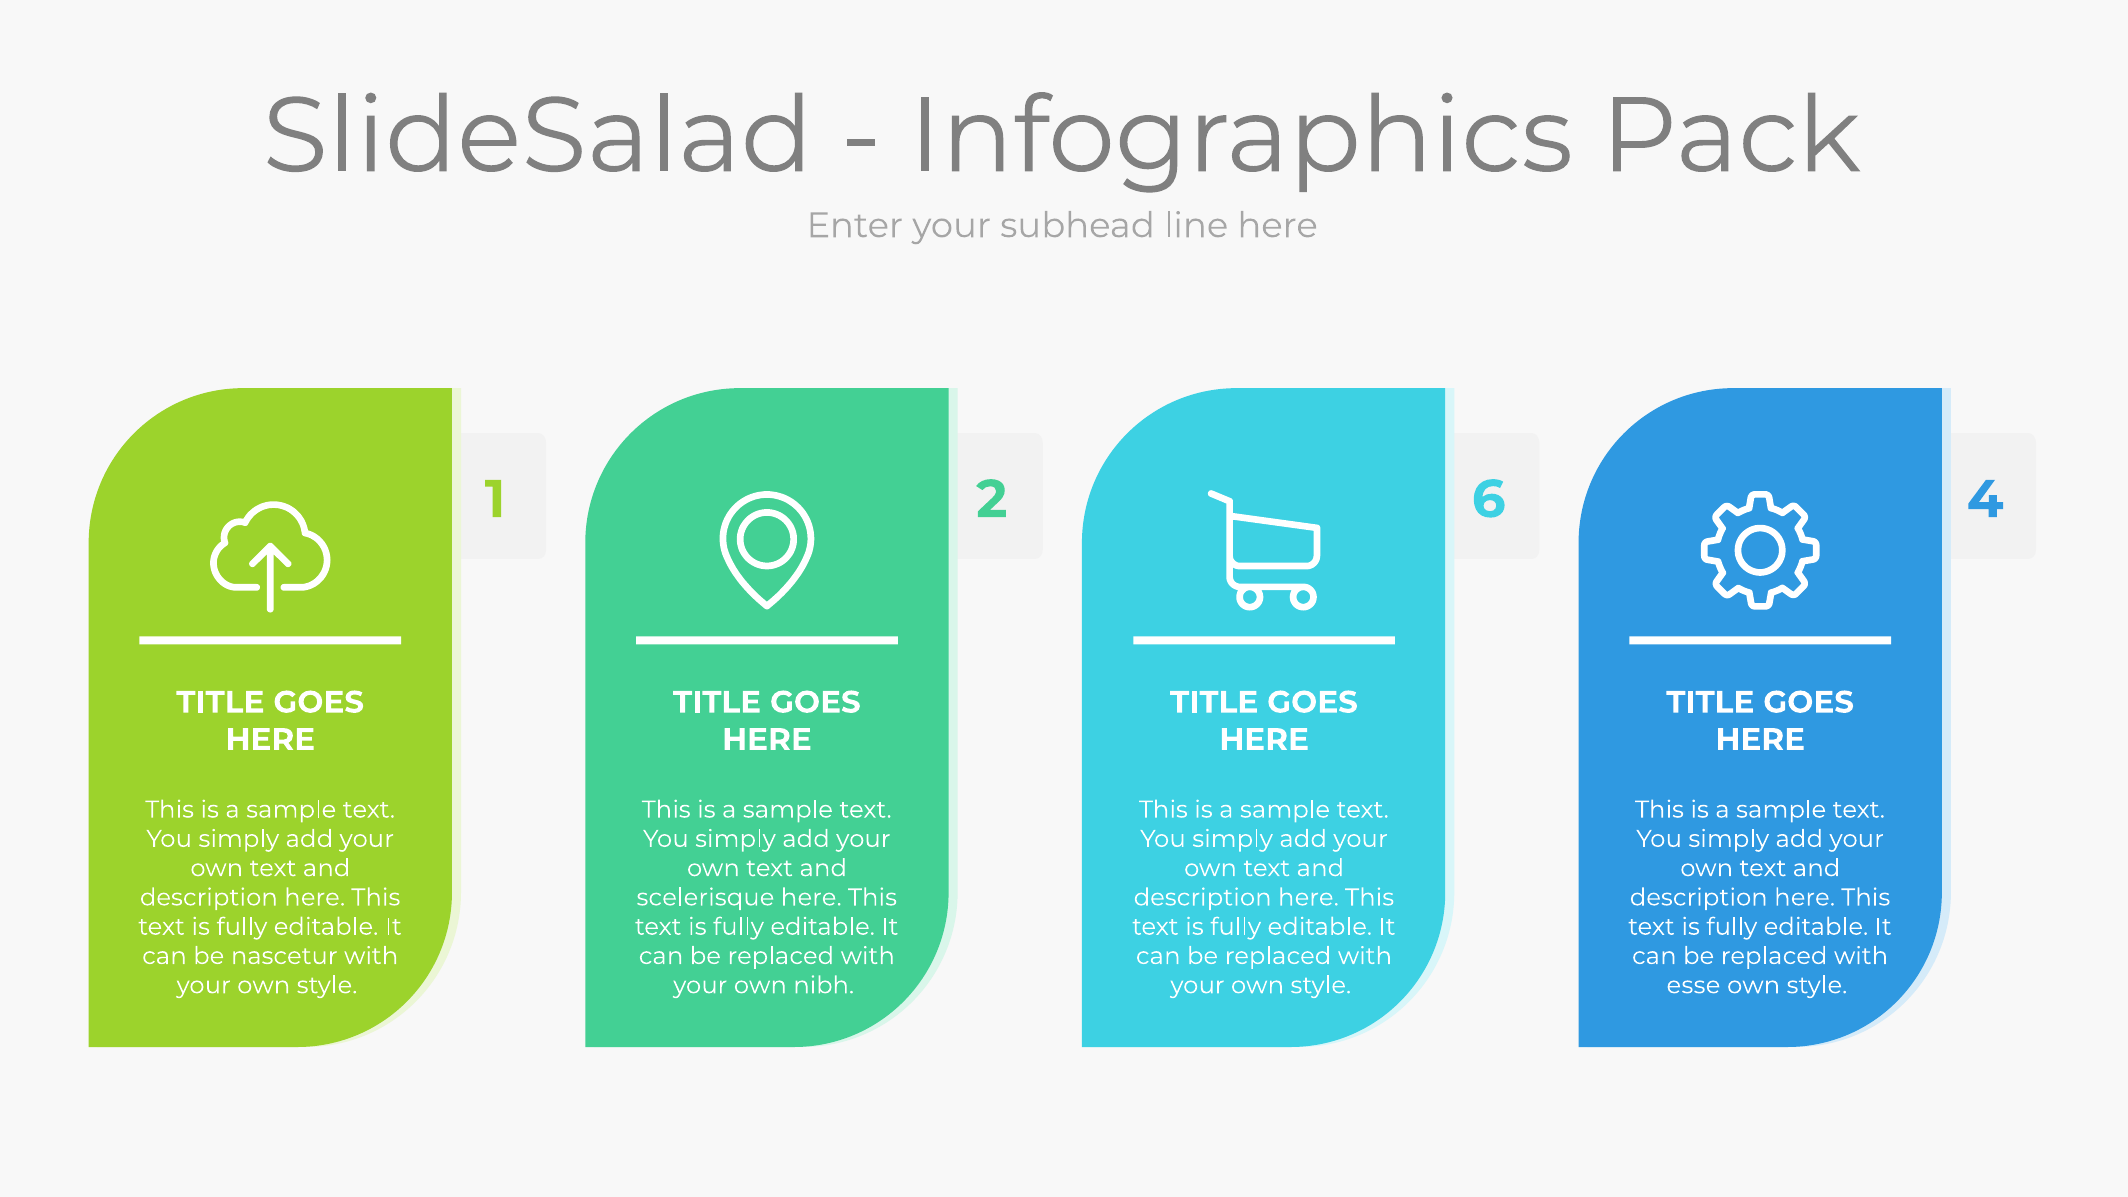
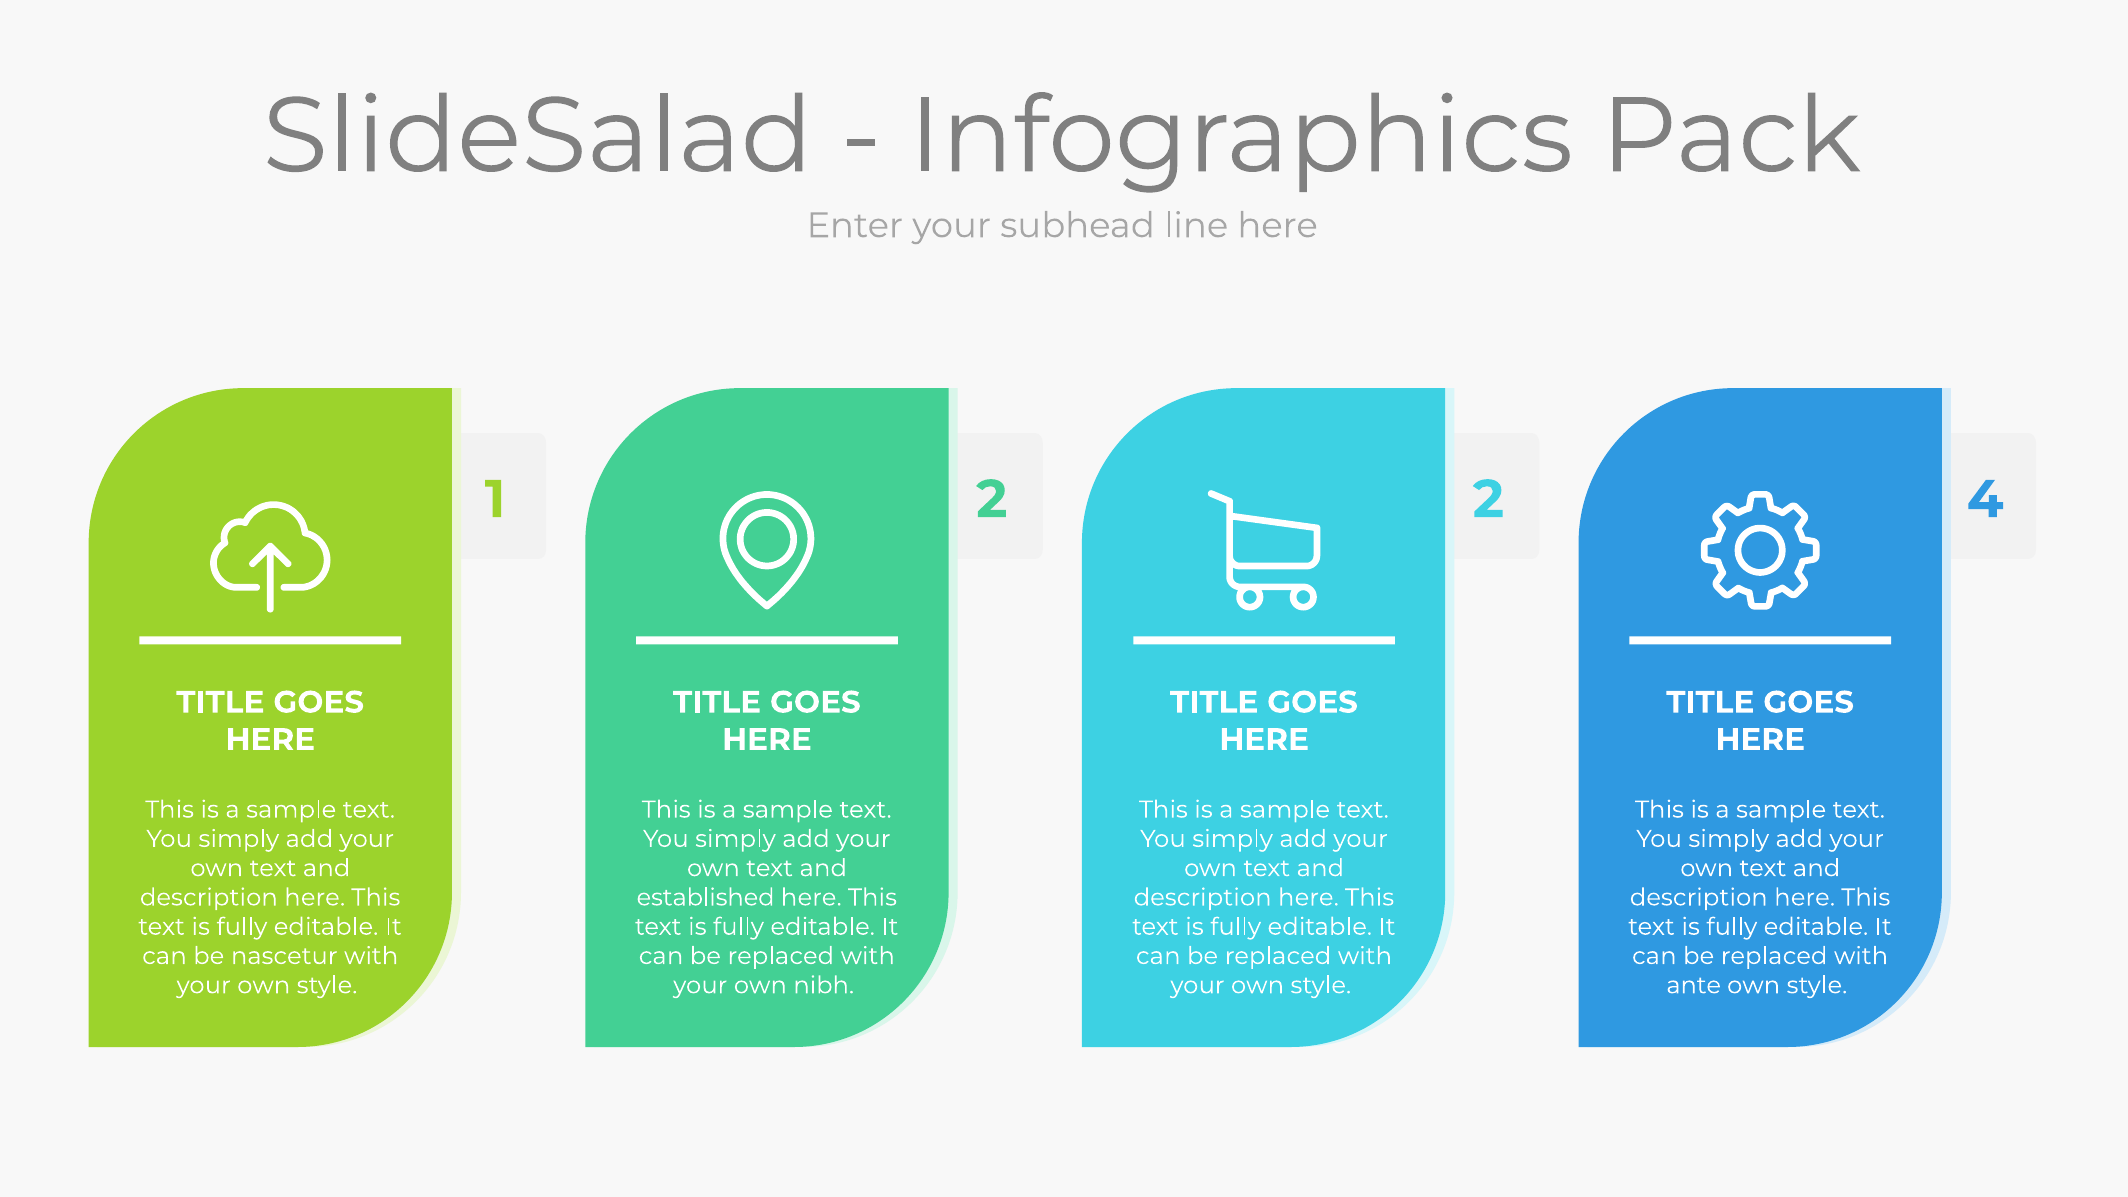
2 6: 6 -> 2
scelerisque: scelerisque -> established
esse: esse -> ante
